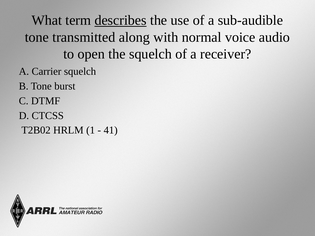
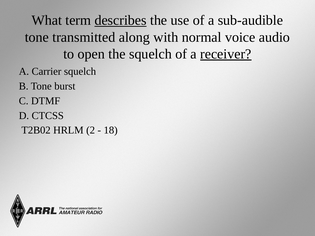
receiver underline: none -> present
1: 1 -> 2
41: 41 -> 18
